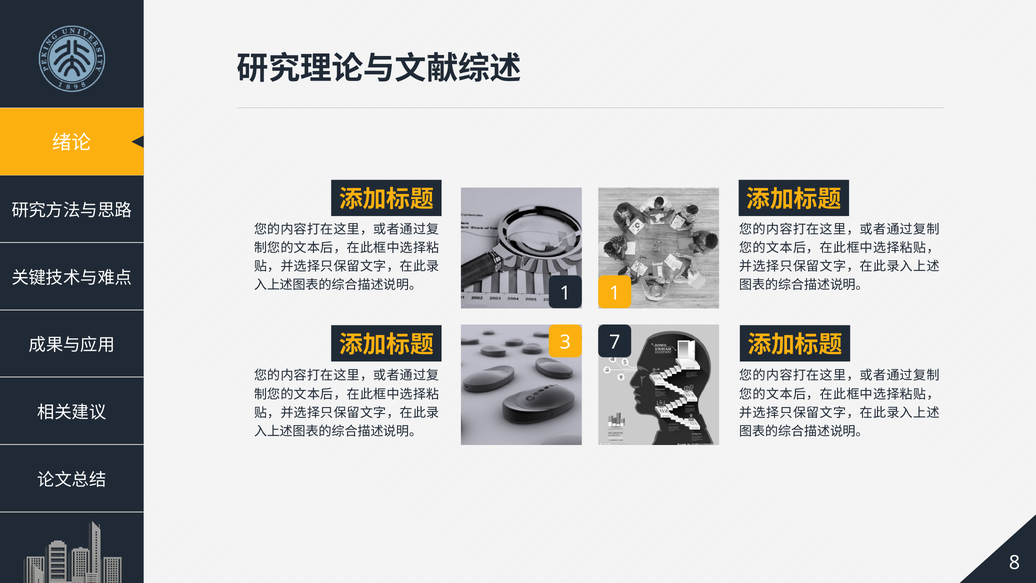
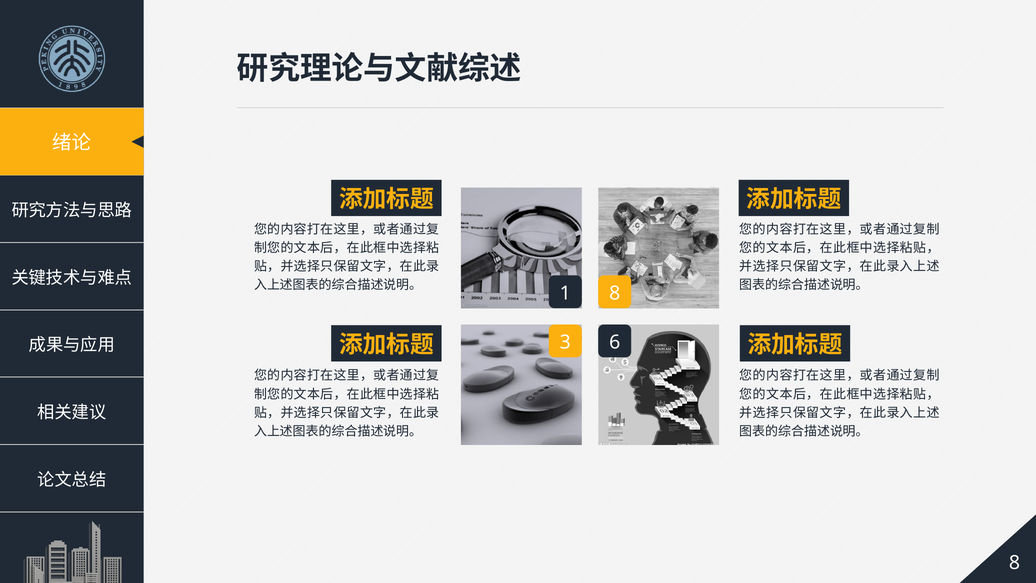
1 1: 1 -> 8
7: 7 -> 6
